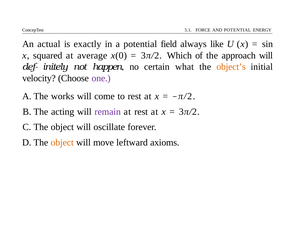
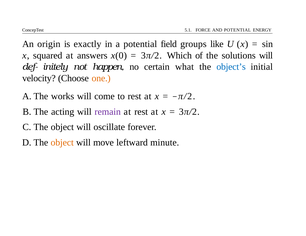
actual: actual -> origin
always: always -> groups
average: average -> answers
approach: approach -> solutions
object’s colour: orange -> blue
one colour: purple -> orange
axioms: axioms -> minute
